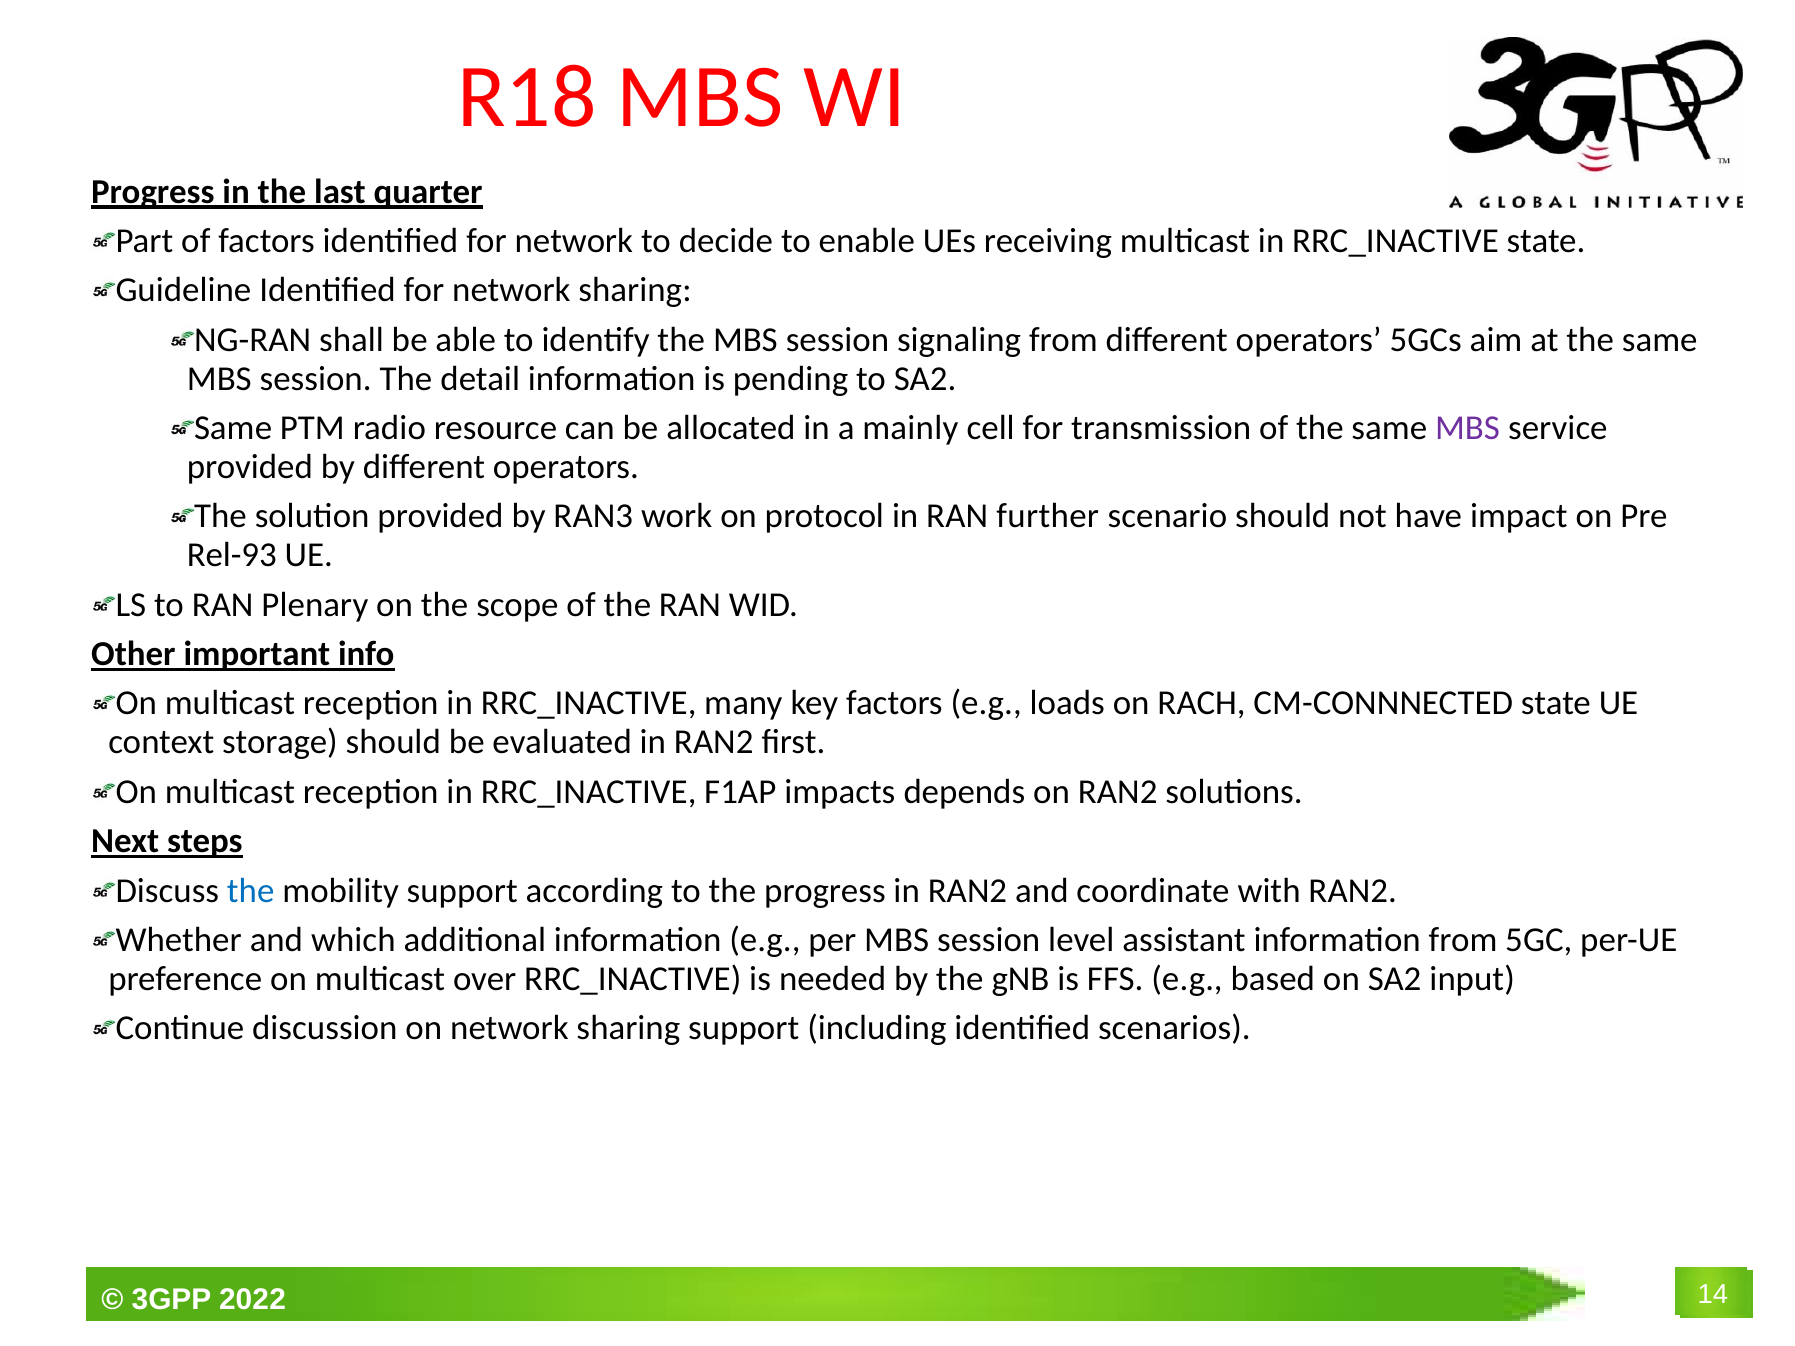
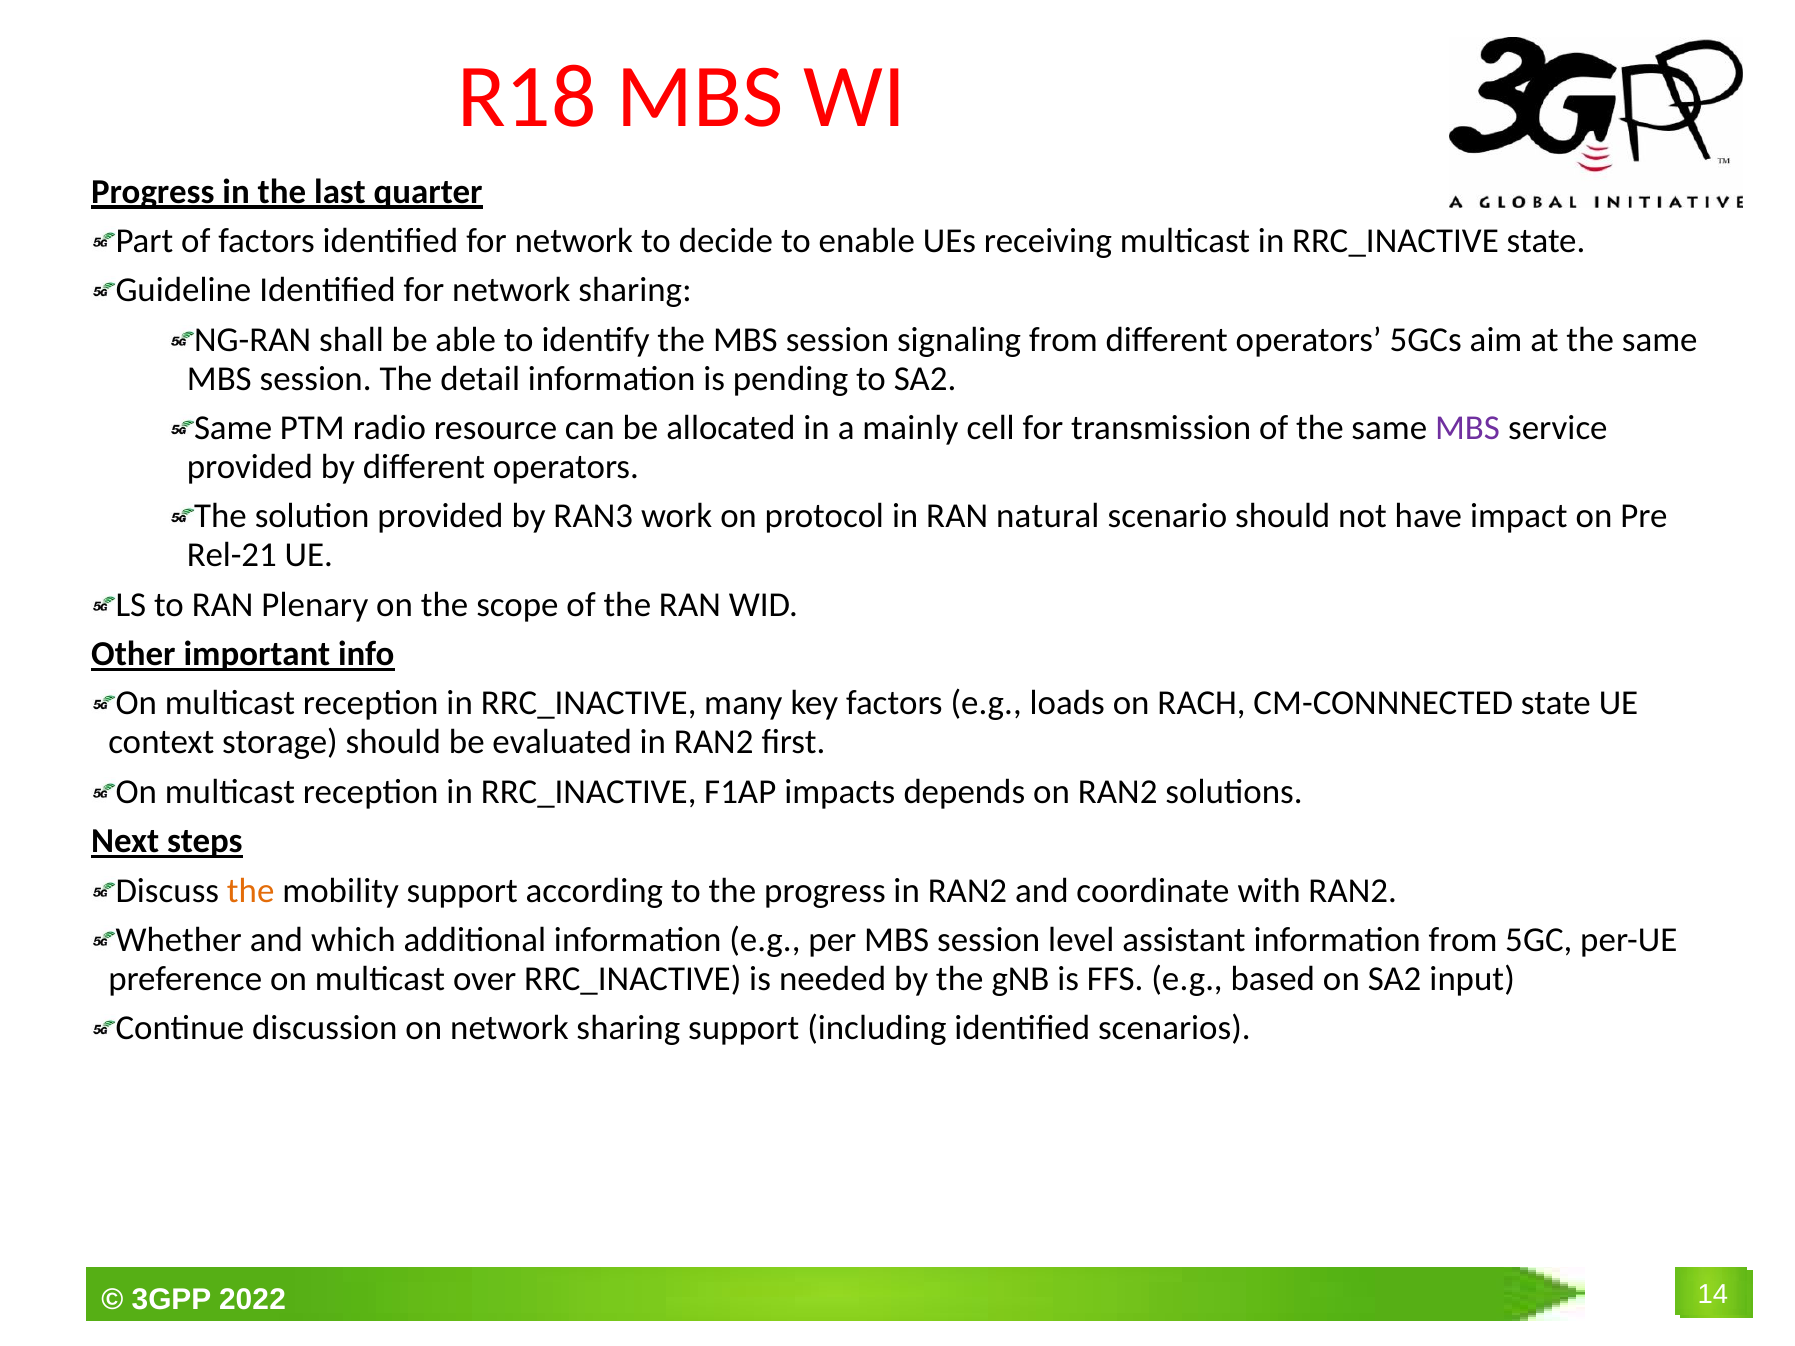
further: further -> natural
Rel-93: Rel-93 -> Rel-21
the at (251, 891) colour: blue -> orange
